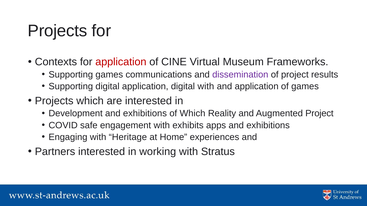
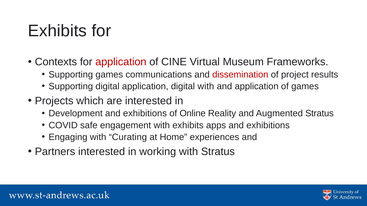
Projects at (58, 31): Projects -> Exhibits
dissemination colour: purple -> red
of Which: Which -> Online
Augmented Project: Project -> Stratus
Heritage: Heritage -> Curating
